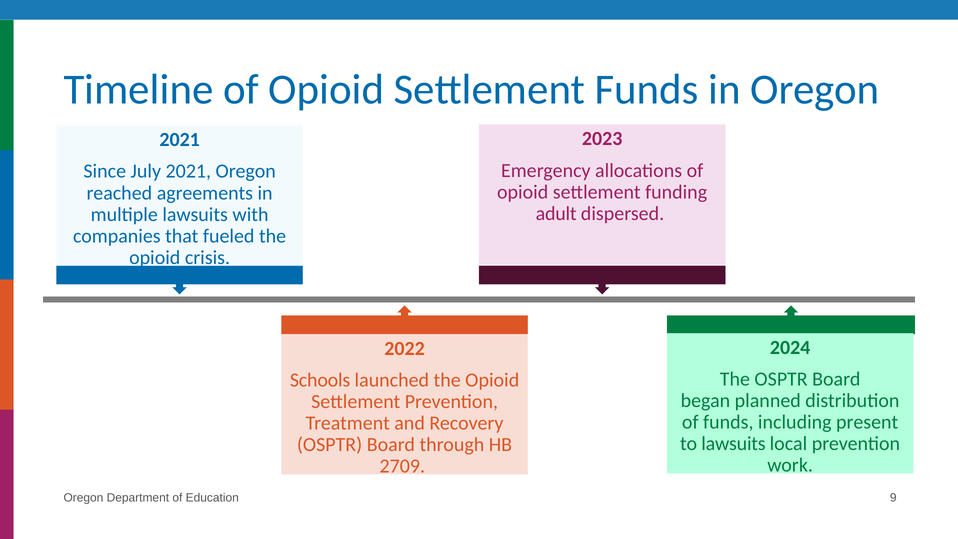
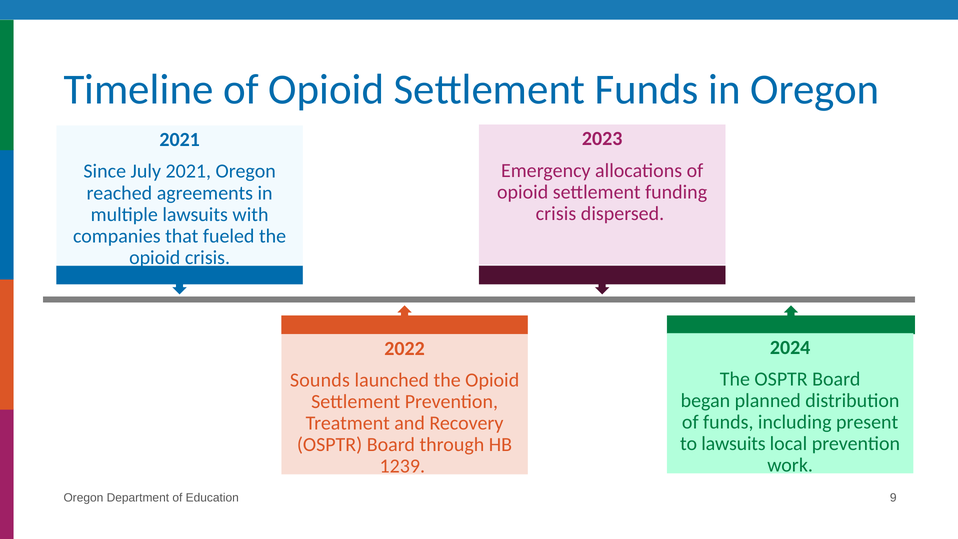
adult at (556, 214): adult -> crisis
Schools: Schools -> Sounds
2709: 2709 -> 1239
